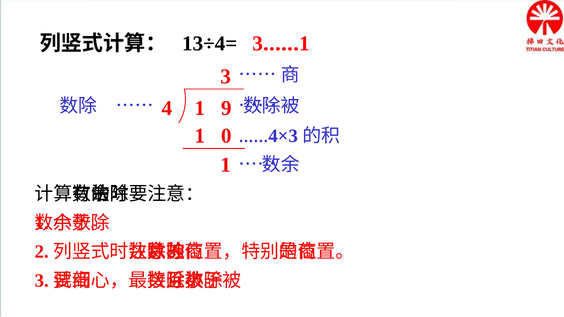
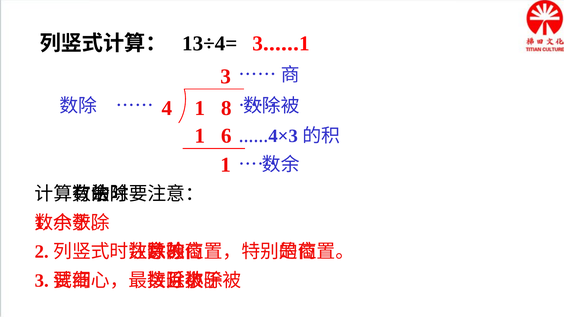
9: 9 -> 8
0: 0 -> 6
